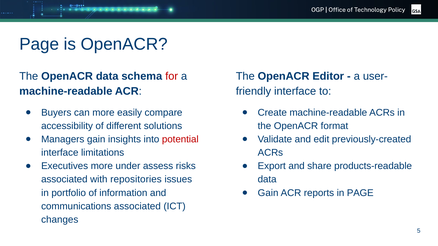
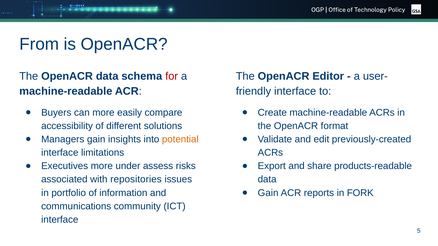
Page at (39, 44): Page -> From
potential colour: red -> orange
in PAGE: PAGE -> FORK
communications associated: associated -> community
changes at (60, 220): changes -> interface
